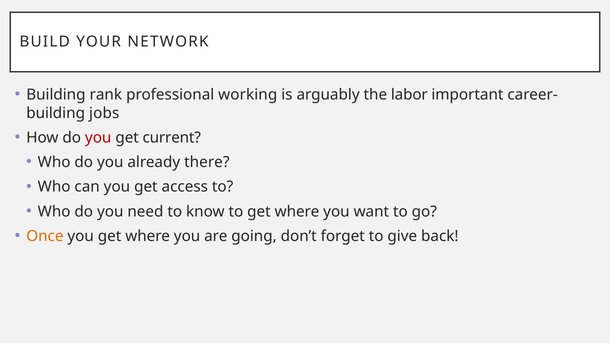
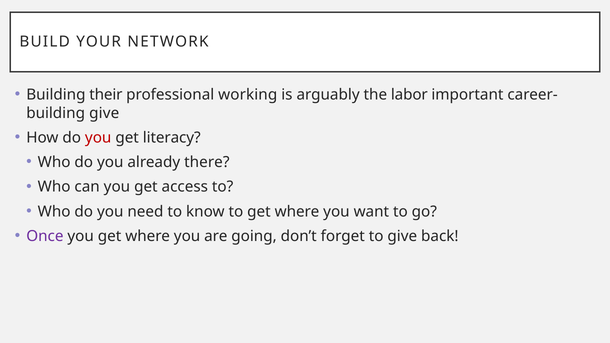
rank: rank -> their
building jobs: jobs -> give
current: current -> literacy
Once colour: orange -> purple
